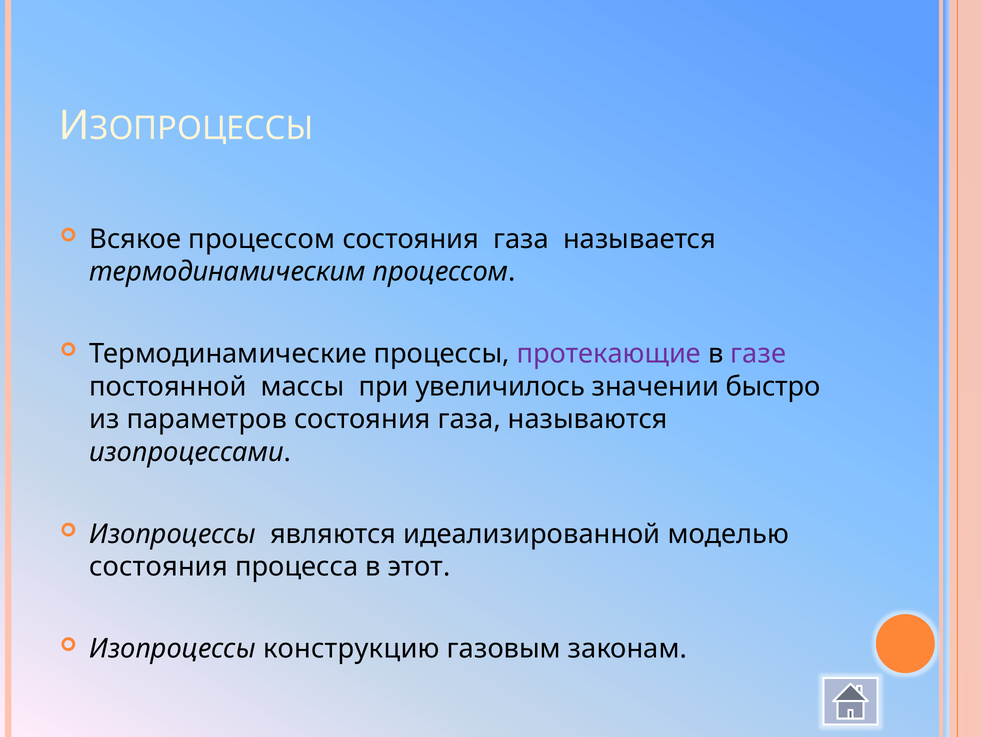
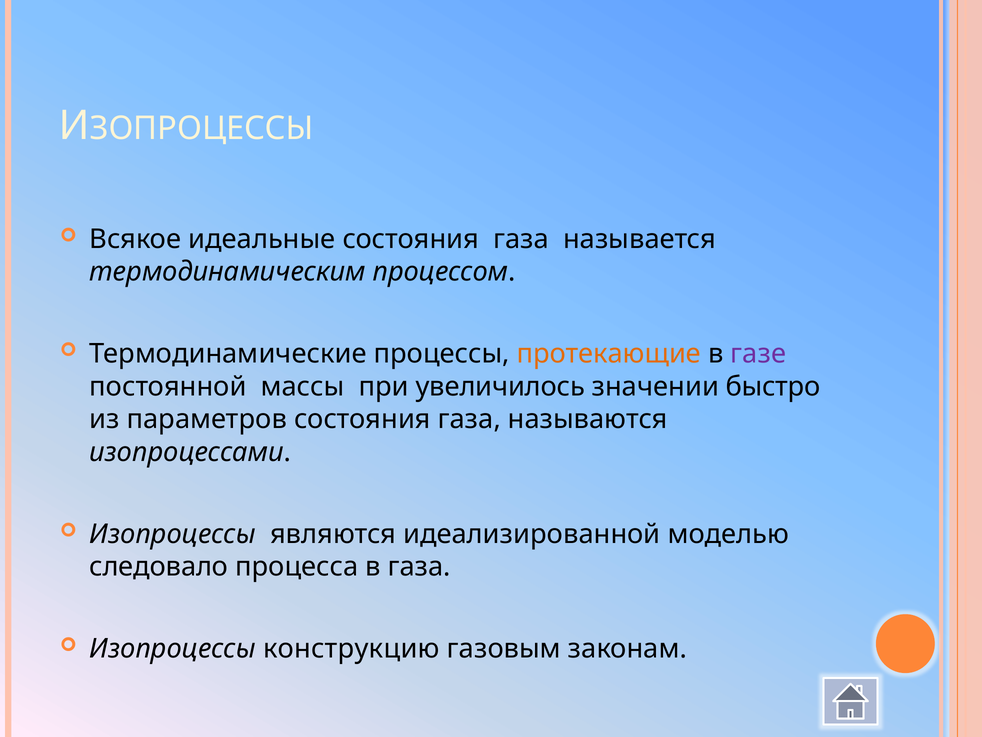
Всякое процессом: процессом -> идеальные
протекающие colour: purple -> orange
состояния at (159, 566): состояния -> следовало
в этот: этот -> газа
